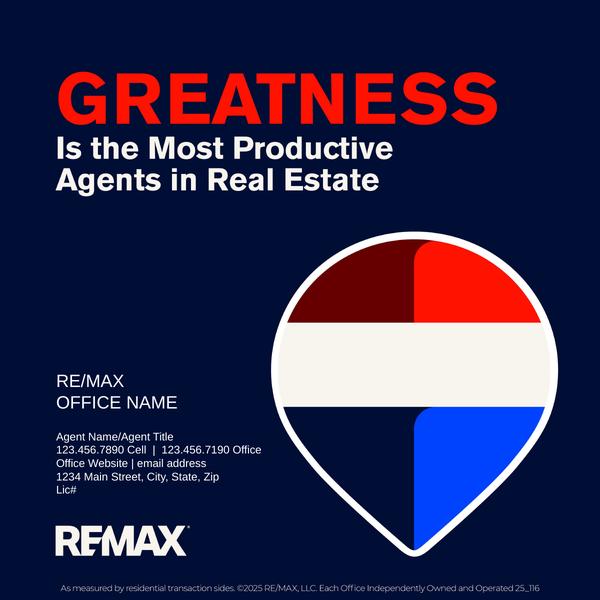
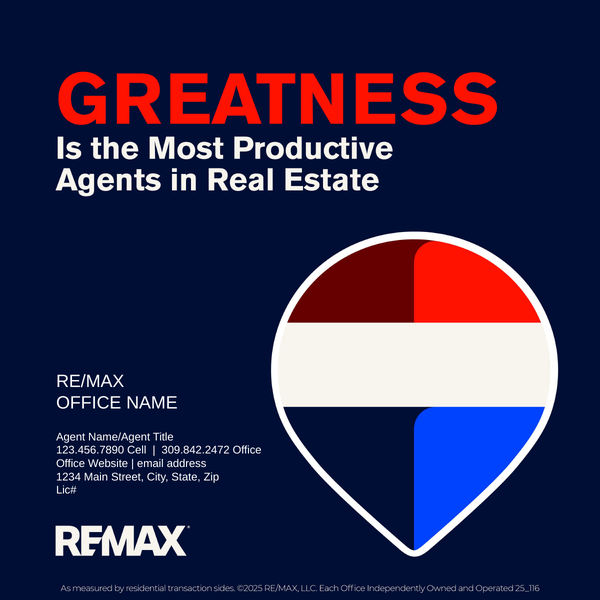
123.456.7190: 123.456.7190 -> 309.842.2472
